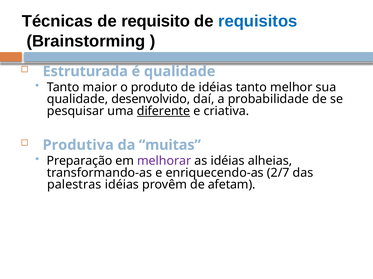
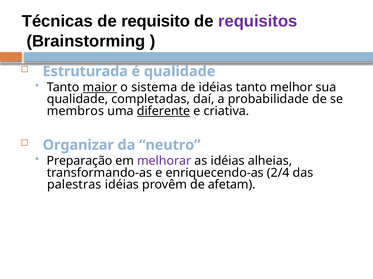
requisitos colour: blue -> purple
maior underline: none -> present
produto: produto -> sistema
desenvolvido: desenvolvido -> completadas
pesquisar: pesquisar -> membros
Produtiva: Produtiva -> Organizar
muitas: muitas -> neutro
2/7: 2/7 -> 2/4
